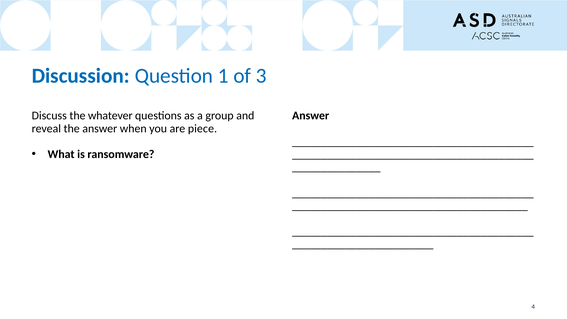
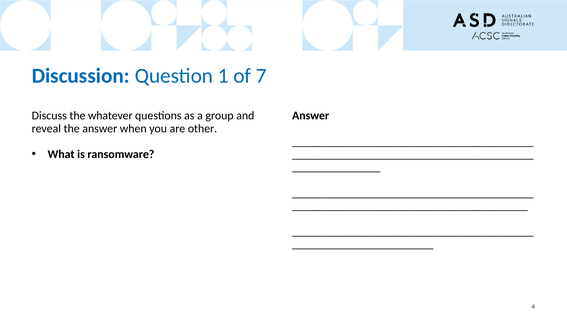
3: 3 -> 7
piece: piece -> other
